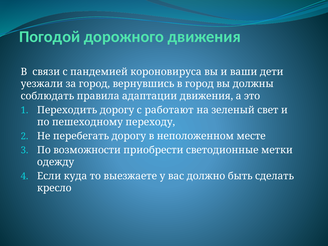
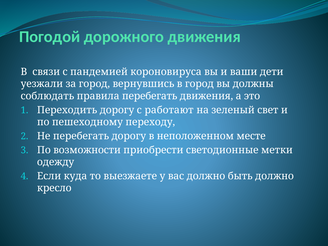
правила адаптации: адаптации -> перебегать
быть сделать: сделать -> должно
